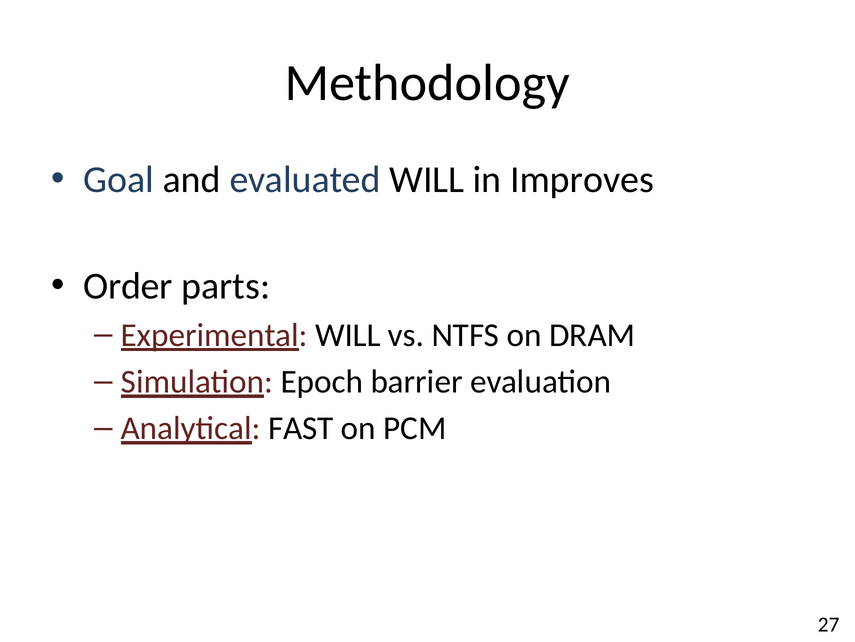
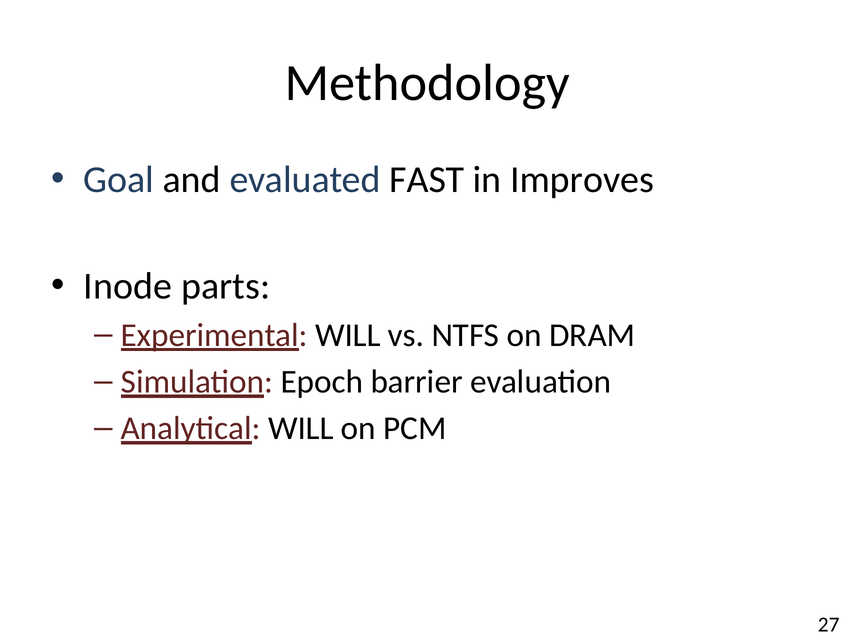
evaluated WILL: WILL -> FAST
Order: Order -> Inode
Analytical FAST: FAST -> WILL
